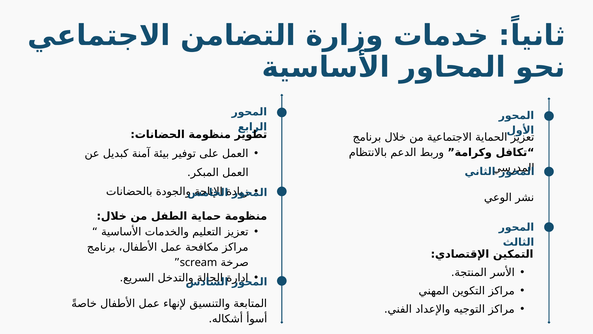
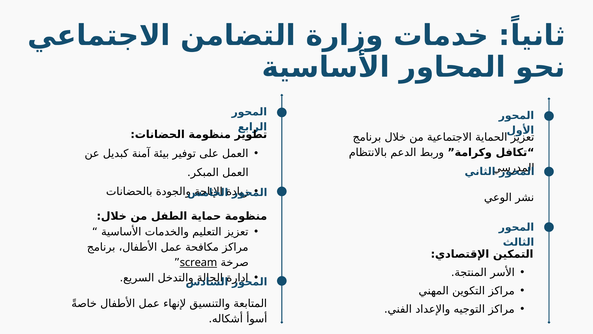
scream underline: none -> present
